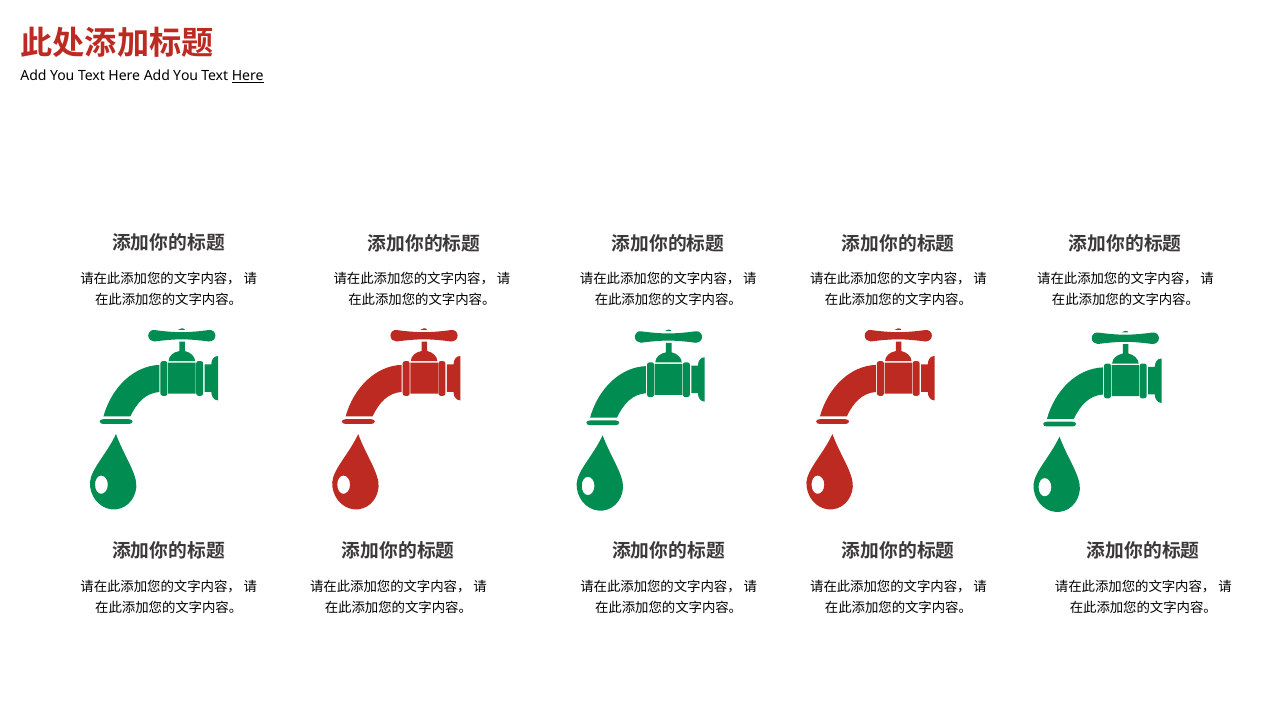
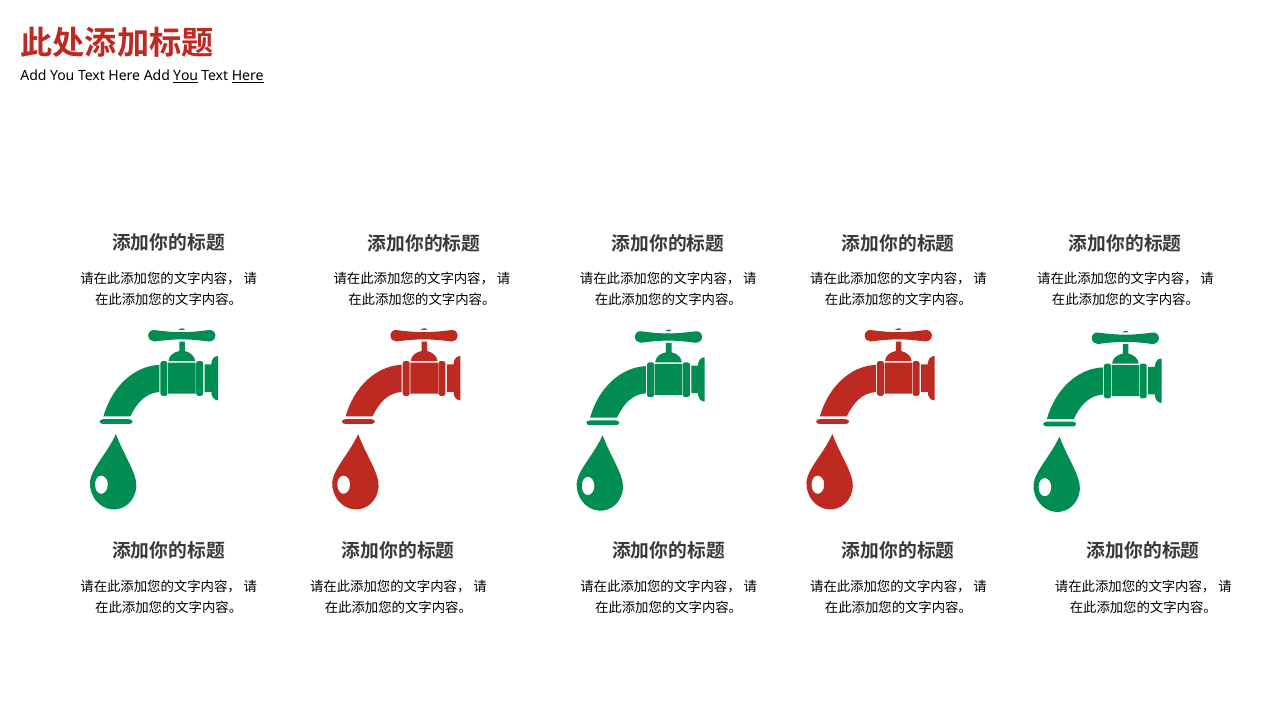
You at (186, 76) underline: none -> present
